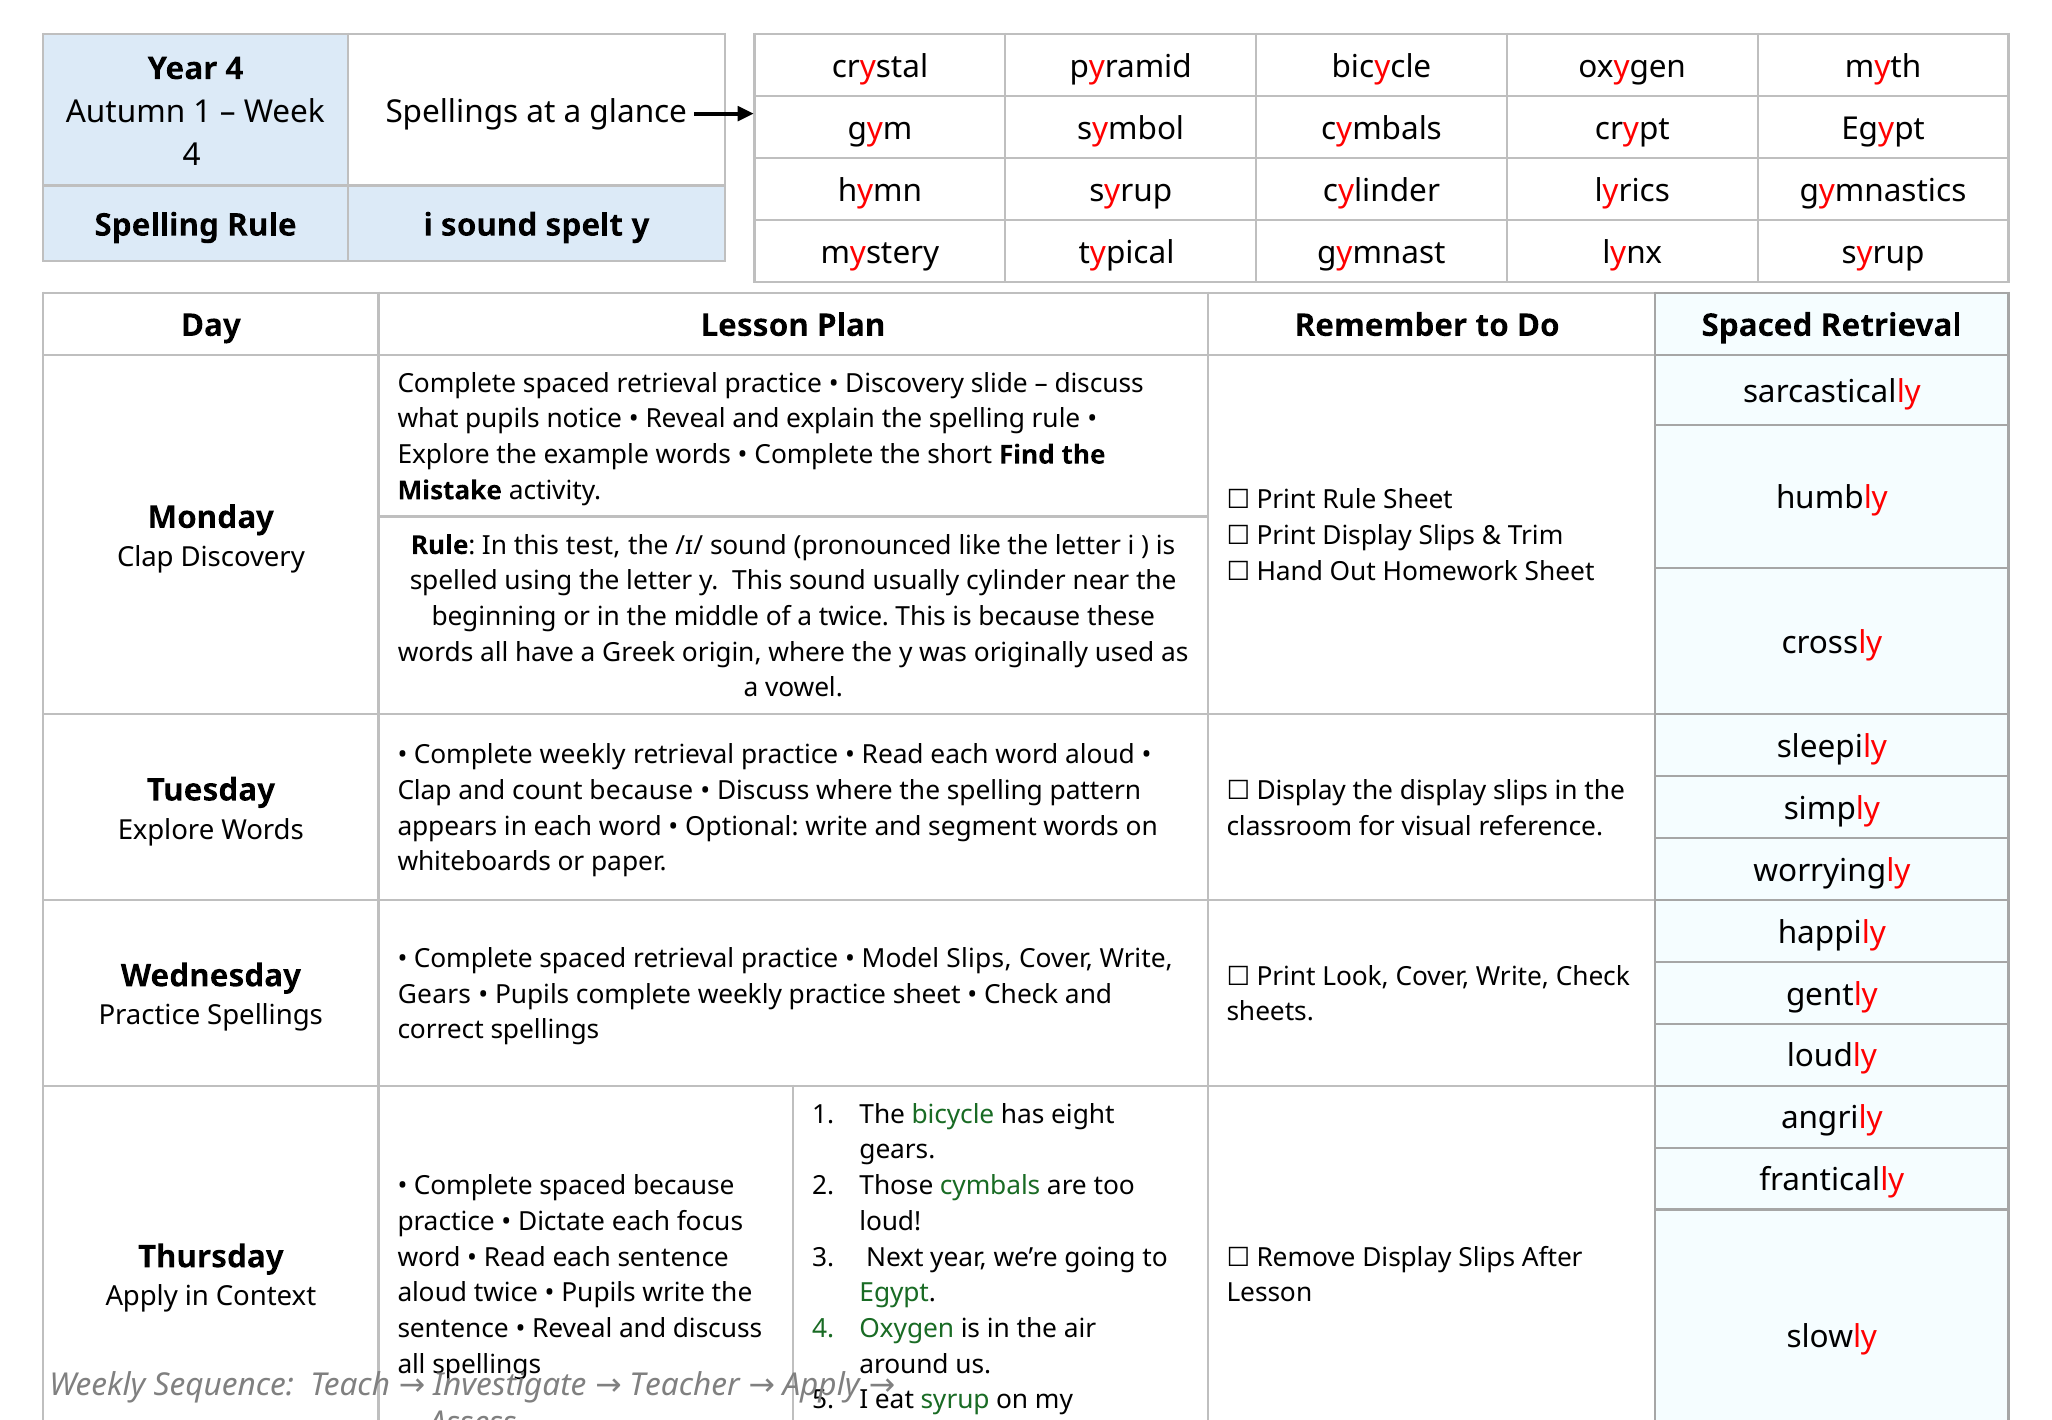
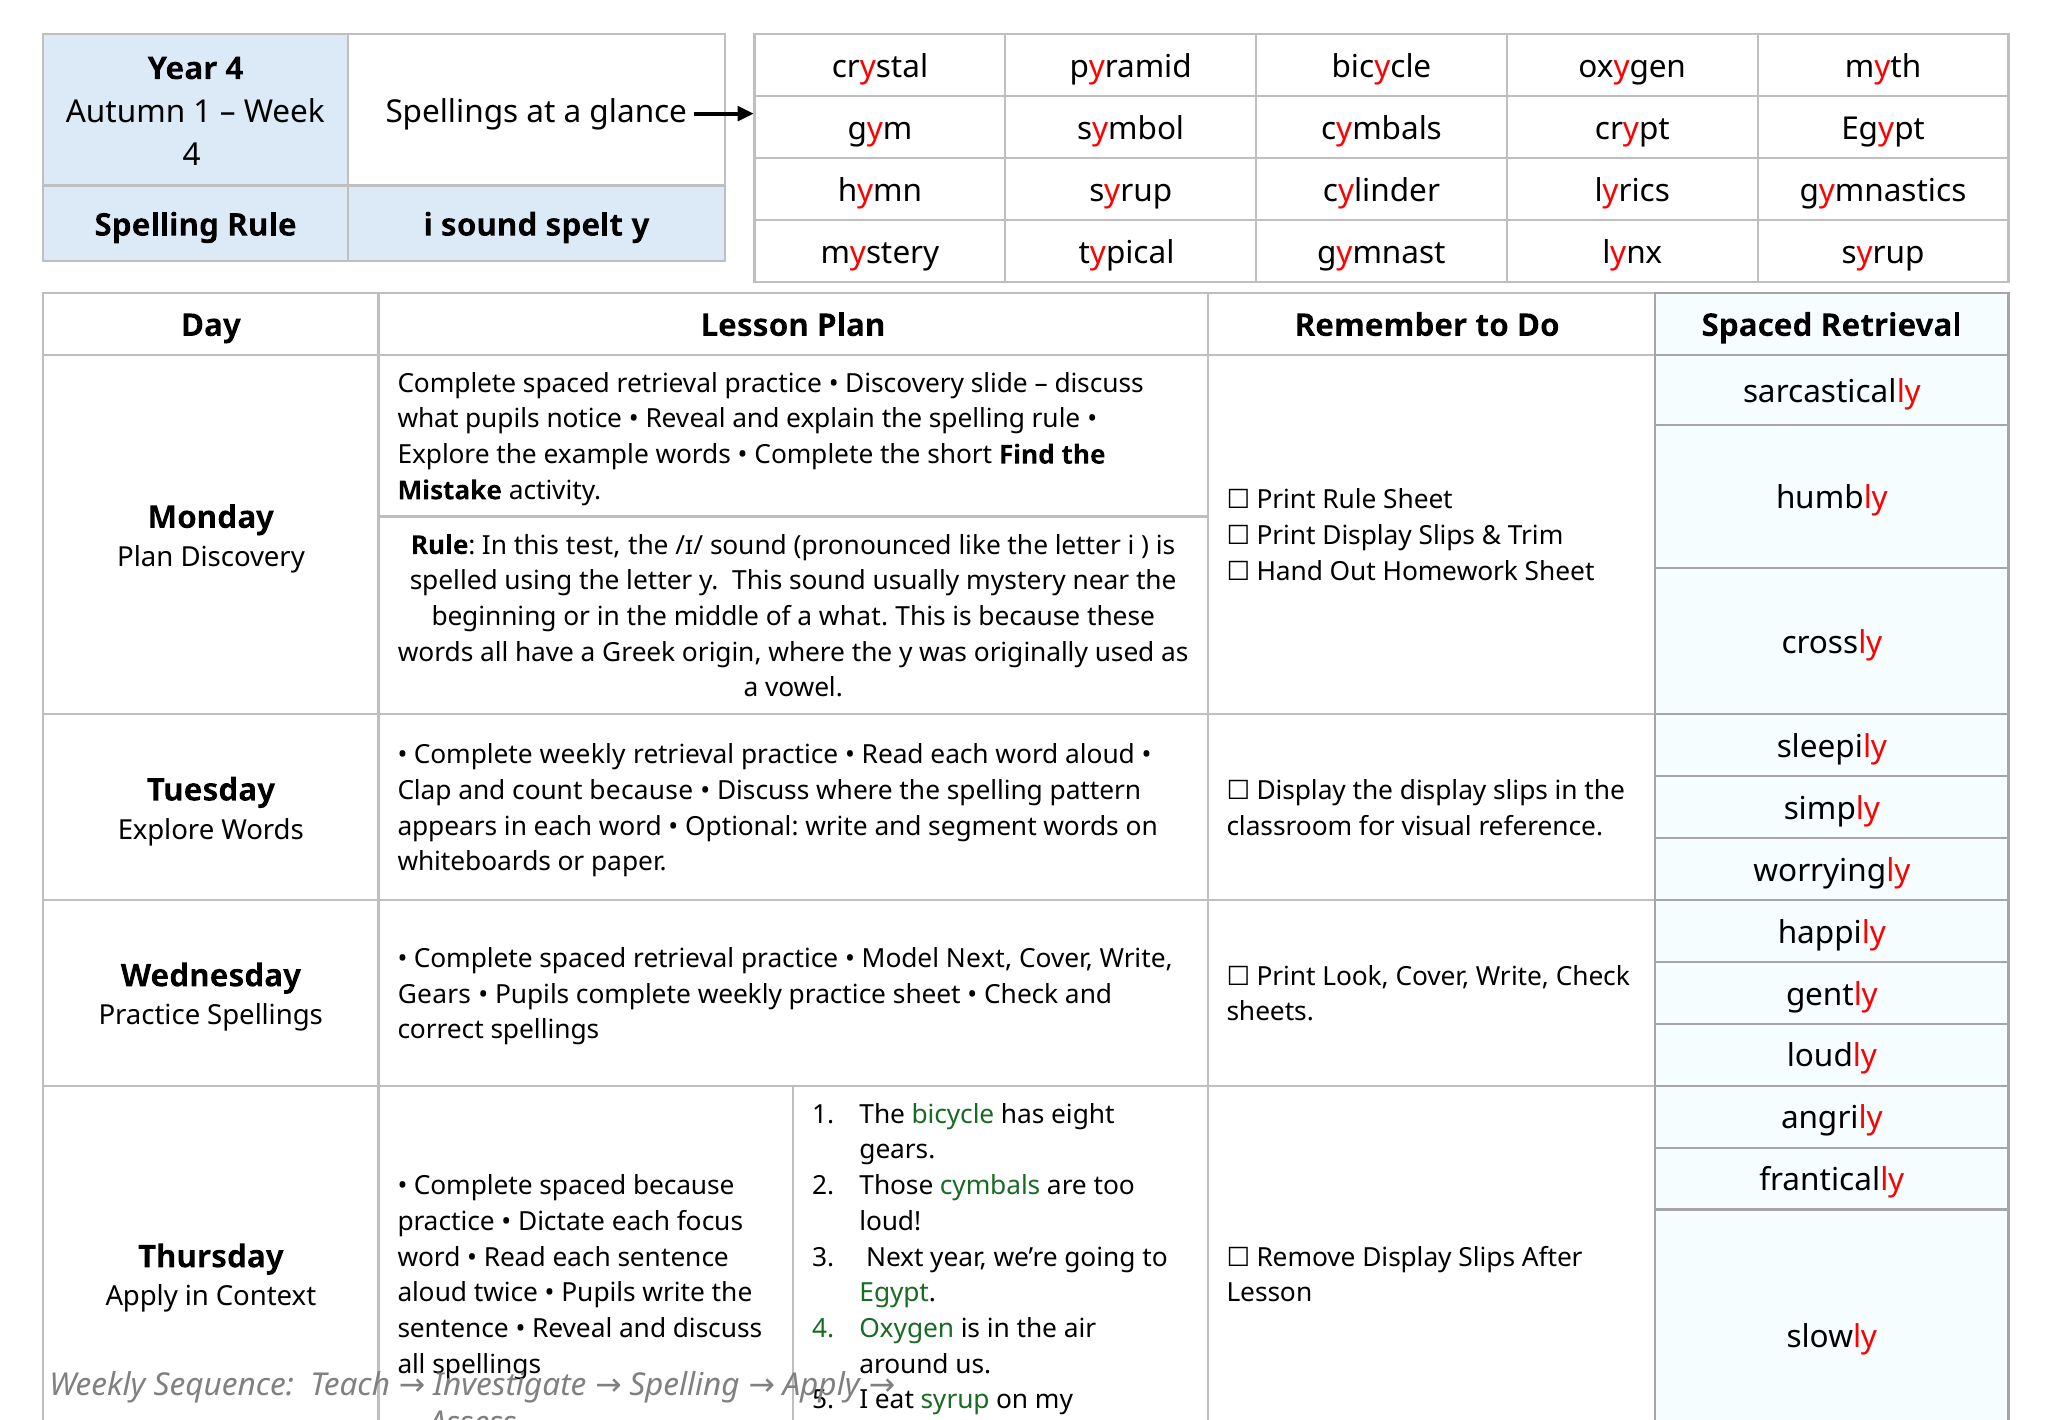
Clap at (145, 558): Clap -> Plan
usually cylinder: cylinder -> mystery
a twice: twice -> what
Model Slips: Slips -> Next
Investigate Teacher: Teacher -> Spelling
